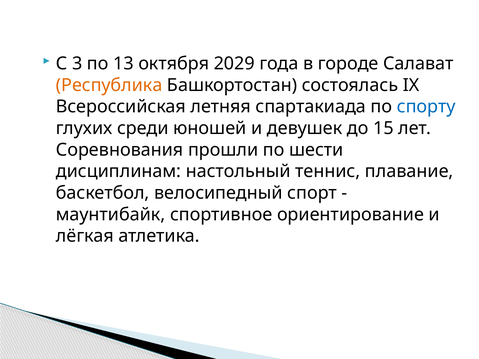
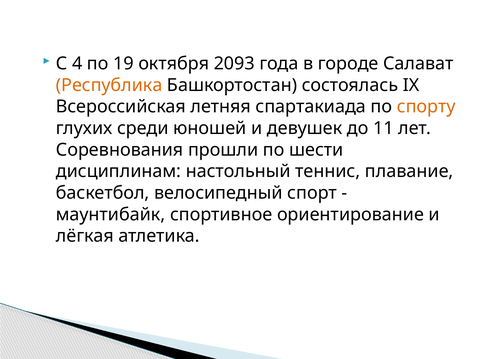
3: 3 -> 4
13: 13 -> 19
2029: 2029 -> 2093
спорту colour: blue -> orange
15: 15 -> 11
